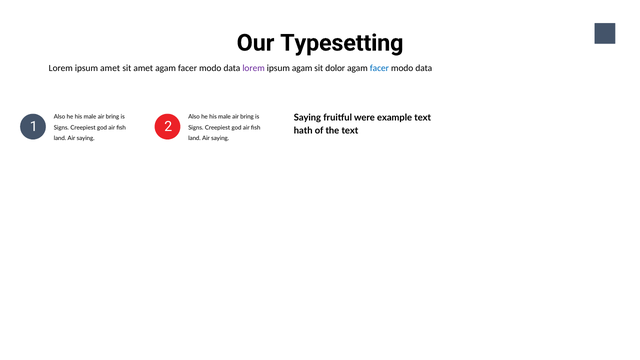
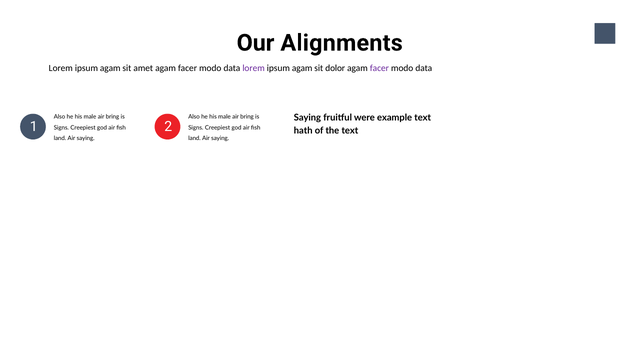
Typesetting: Typesetting -> Alignments
amet at (110, 68): amet -> agam
facer at (379, 68) colour: blue -> purple
